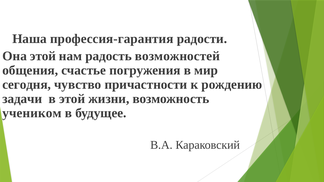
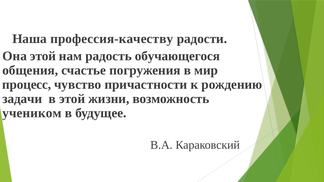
профессия-гарантия: профессия-гарантия -> профессия-качеству
возможностей: возможностей -> обучающегося
сегодня: сегодня -> процесс
